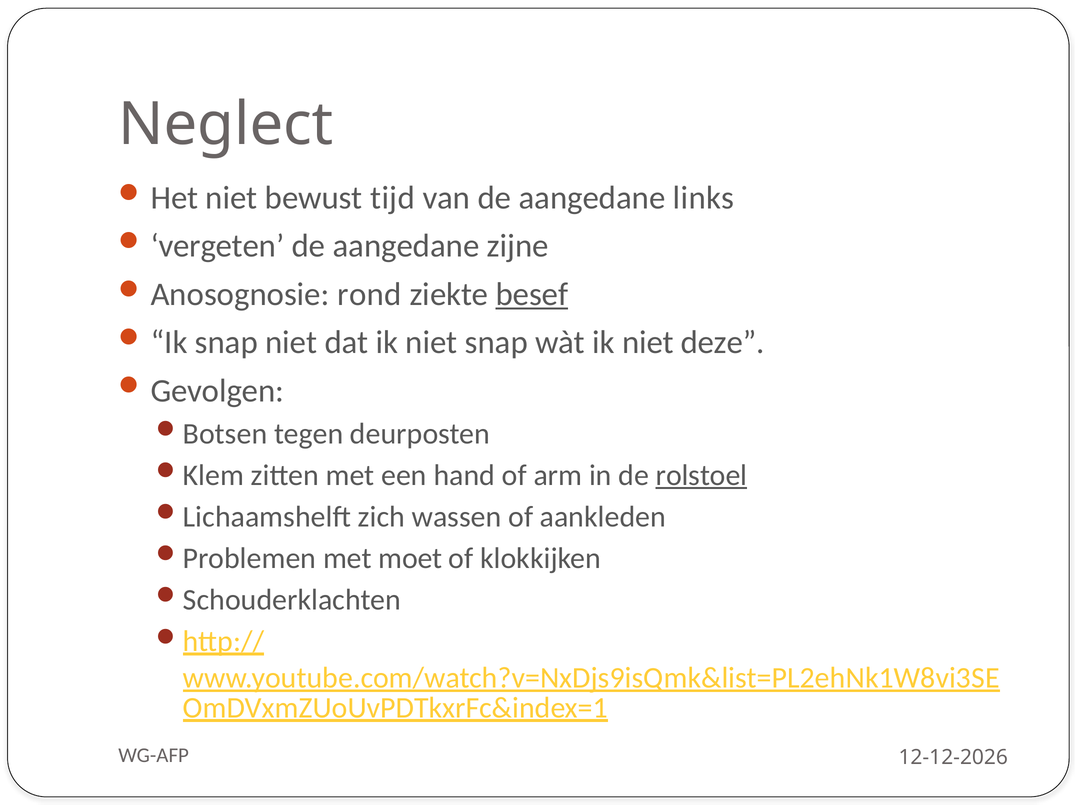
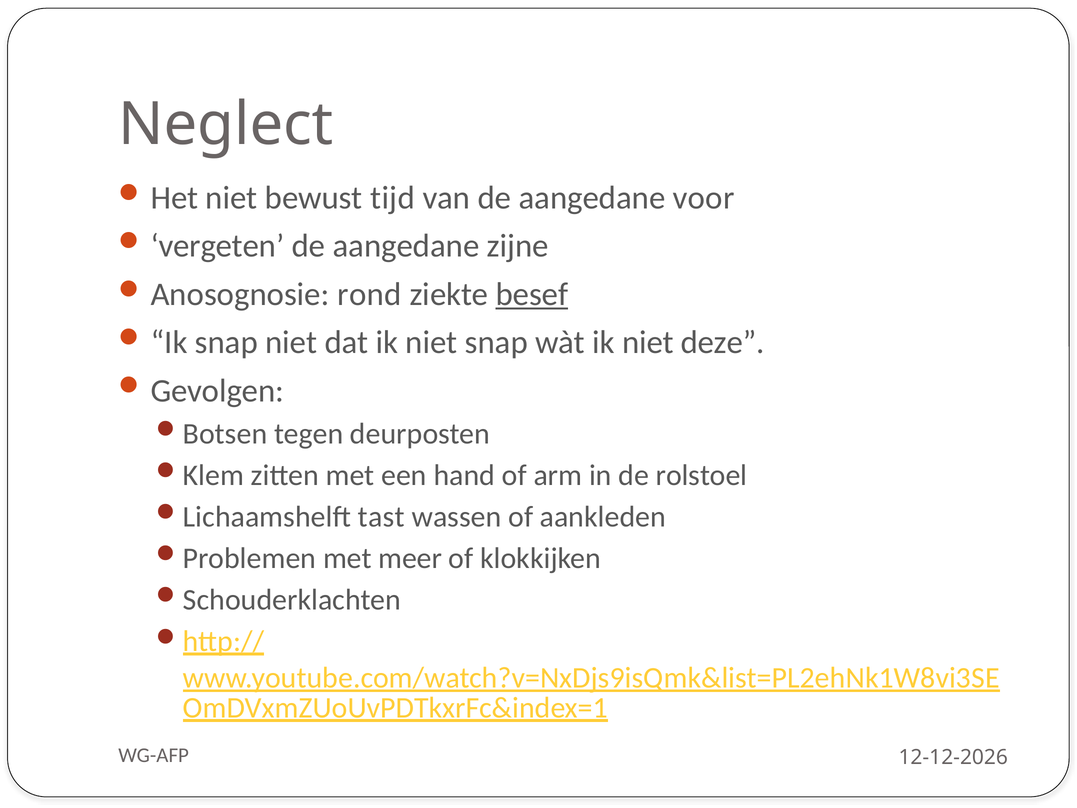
links: links -> voor
rolstoel underline: present -> none
zich: zich -> tast
moet: moet -> meer
